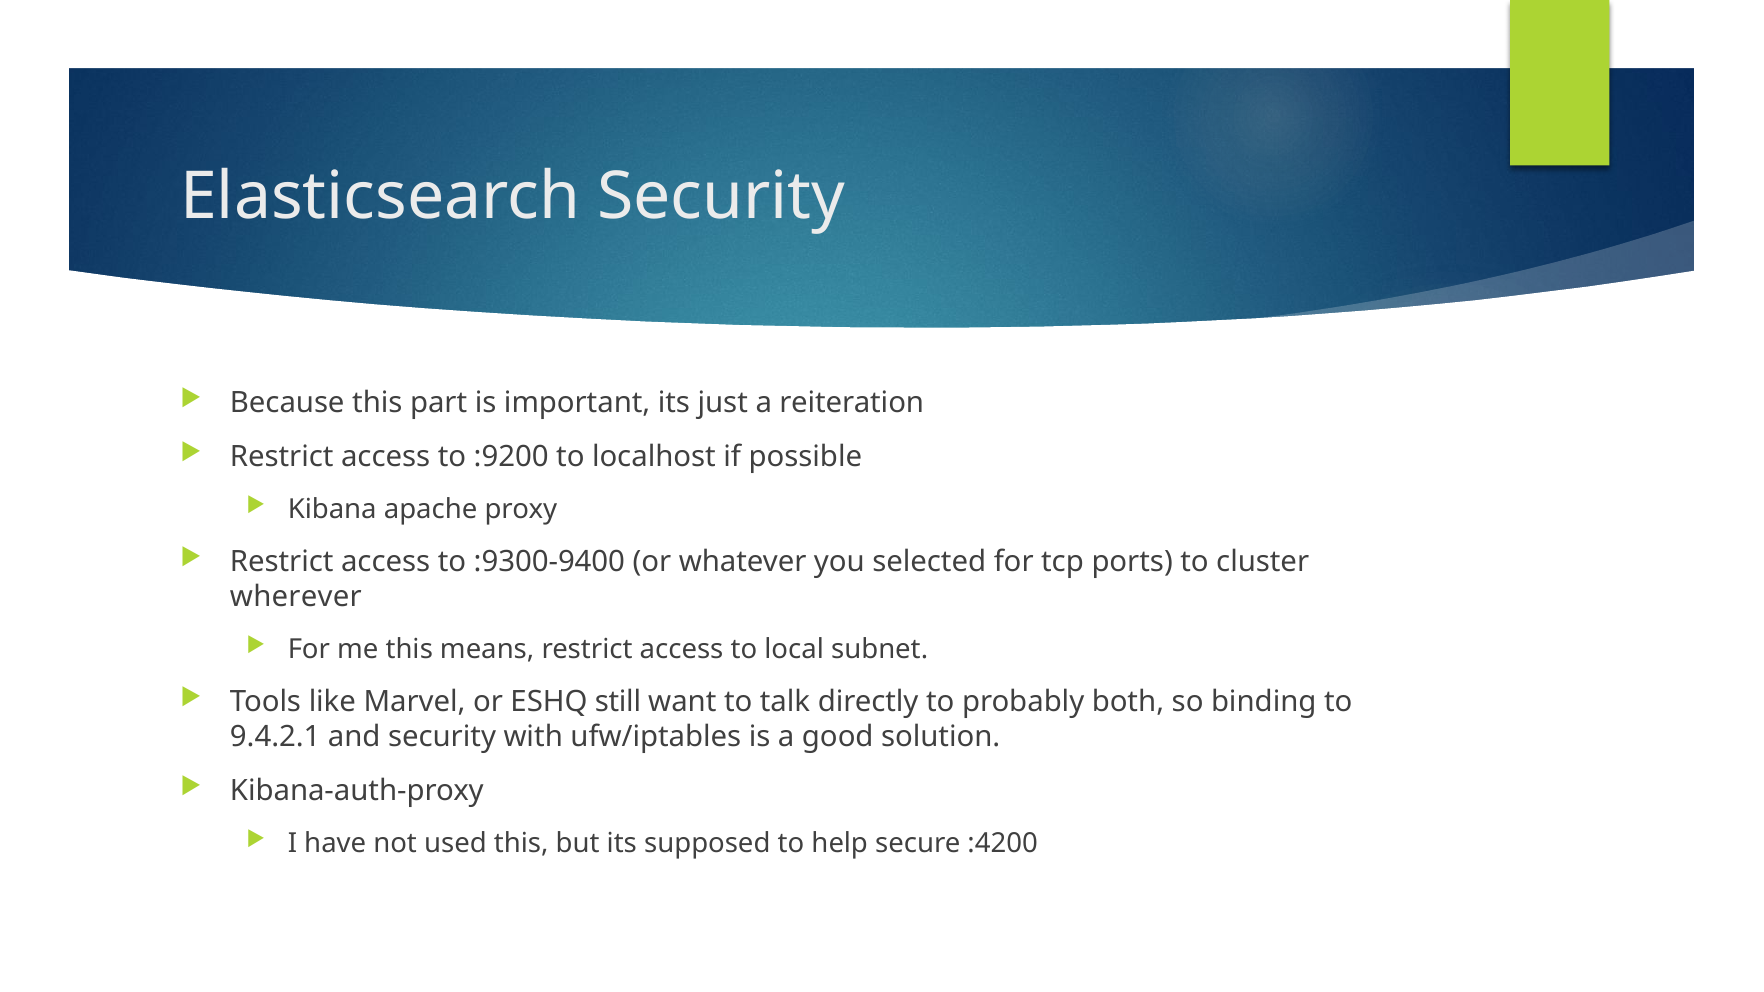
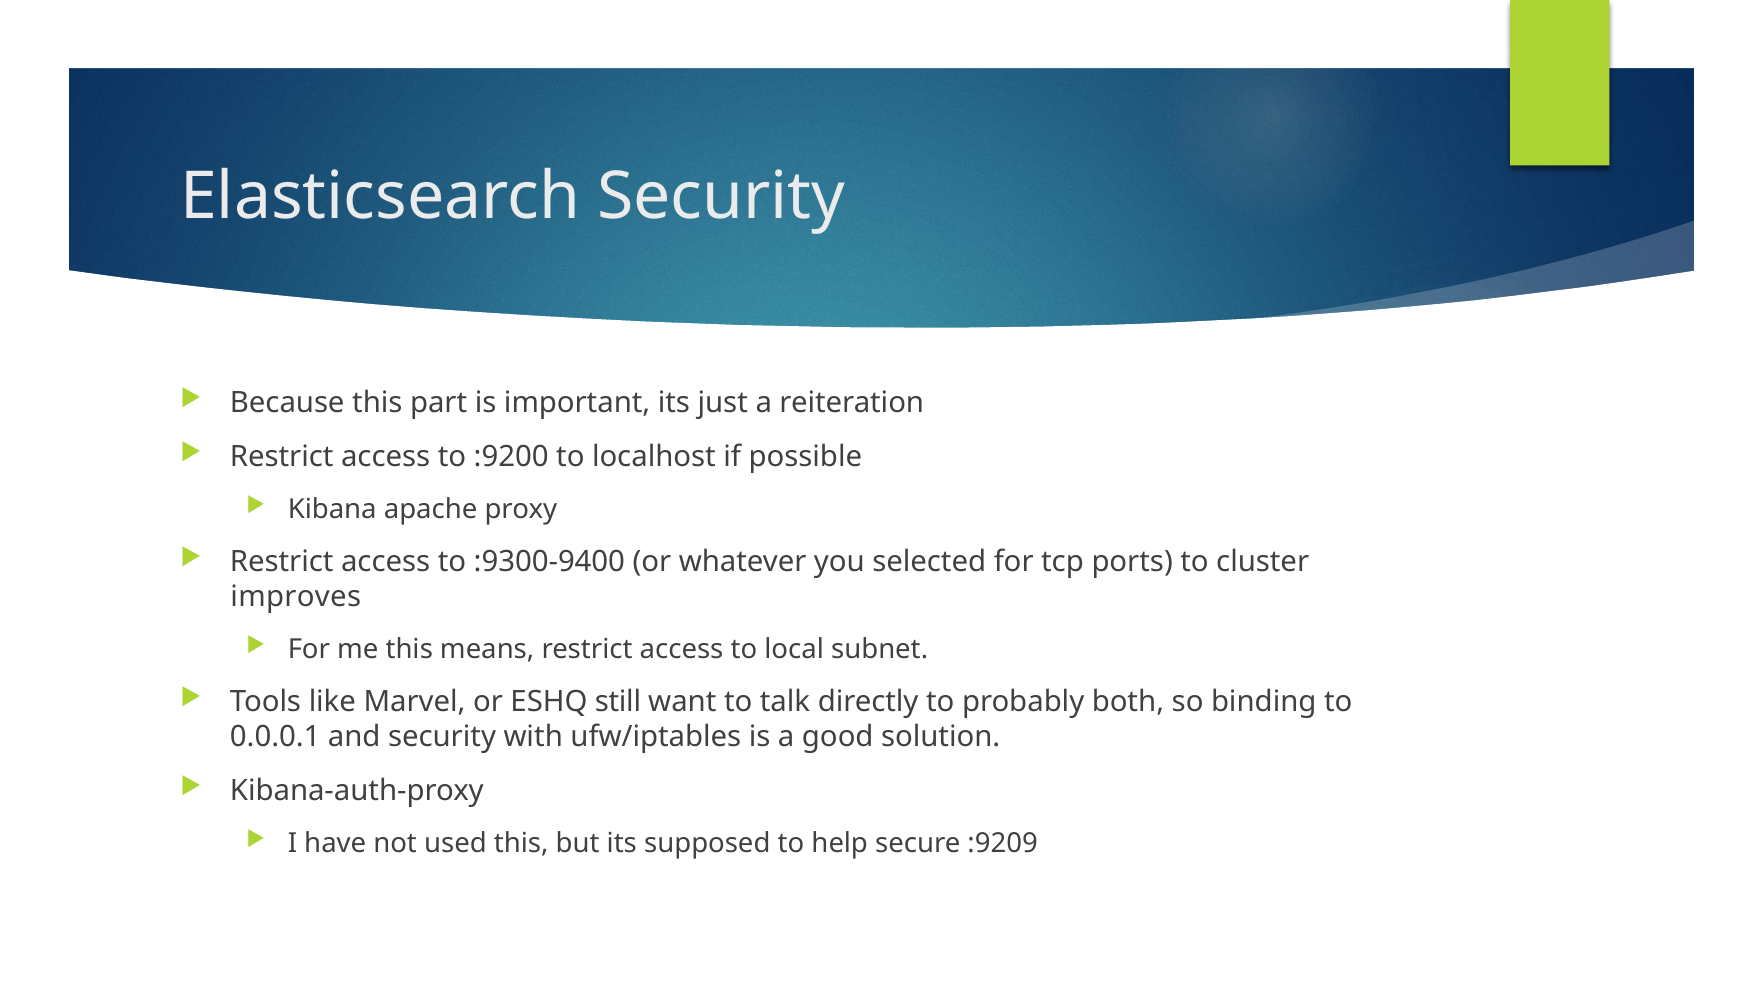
wherever: wherever -> improves
9.4.2.1: 9.4.2.1 -> 0.0.0.1
:4200: :4200 -> :9209
